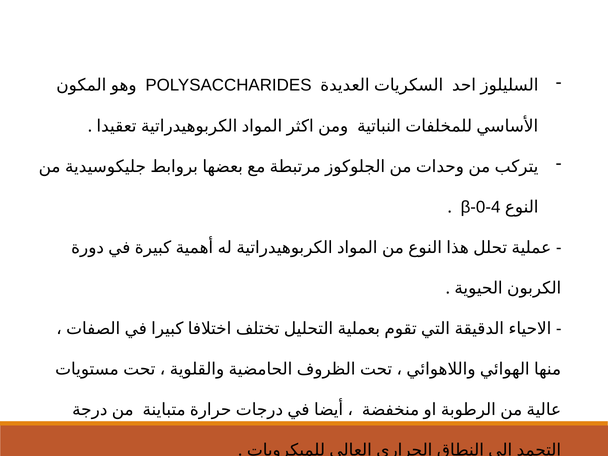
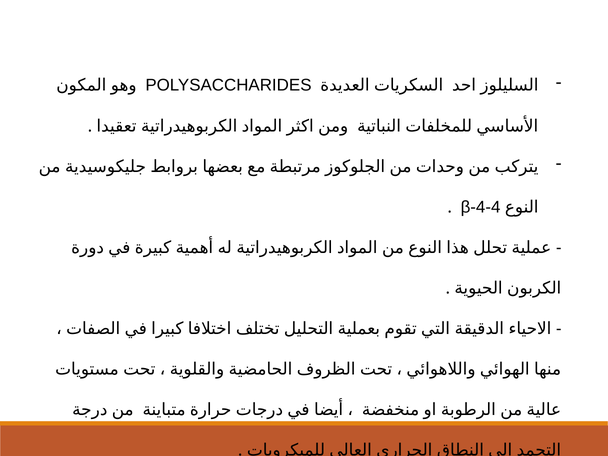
β-0-4: β-0-4 -> β-4-4
